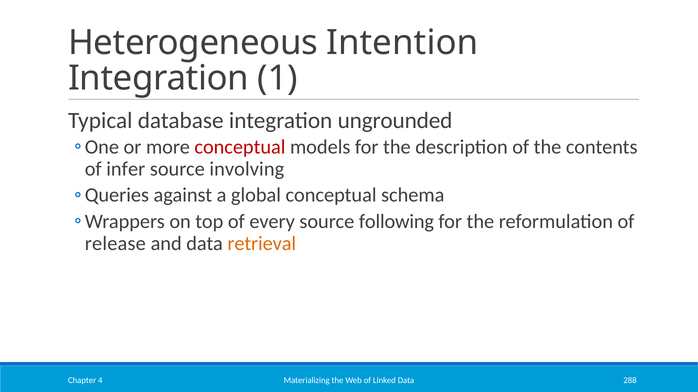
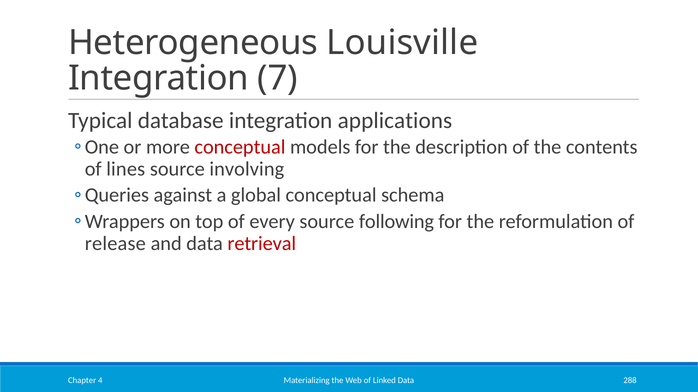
Intention: Intention -> Louisville
1: 1 -> 7
ungrounded: ungrounded -> applications
infer: infer -> lines
retrieval colour: orange -> red
